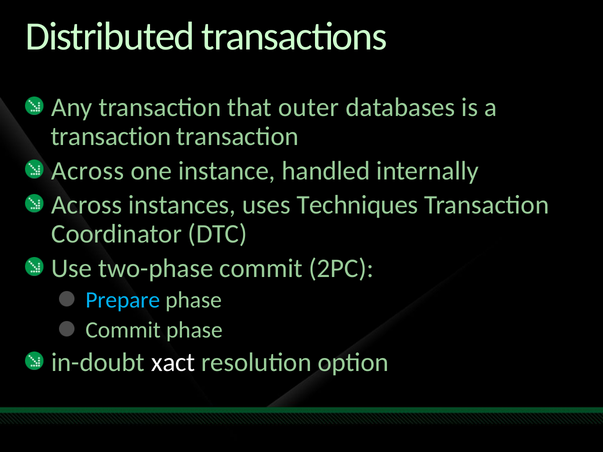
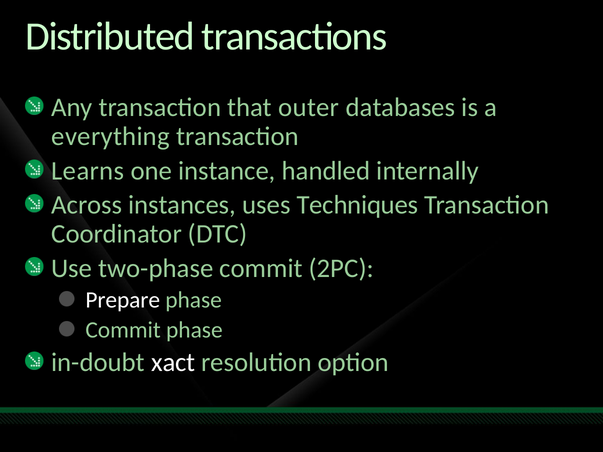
transaction at (111, 136): transaction -> everything
Across at (88, 171): Across -> Learns
Prepare colour: light blue -> white
